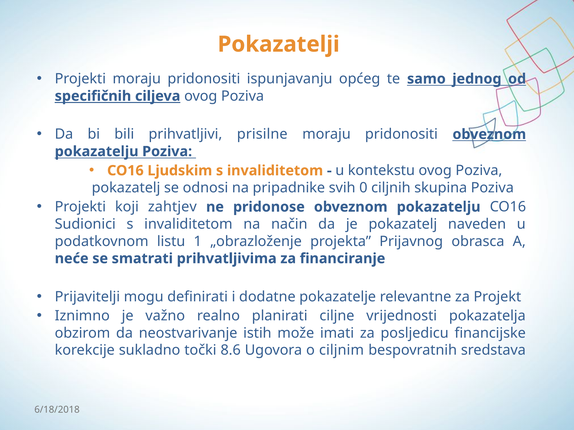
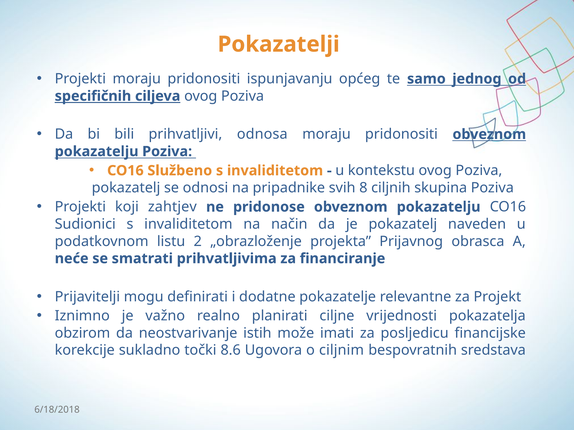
prisilne: prisilne -> odnosa
Ljudskim: Ljudskim -> Službeno
0: 0 -> 8
1: 1 -> 2
